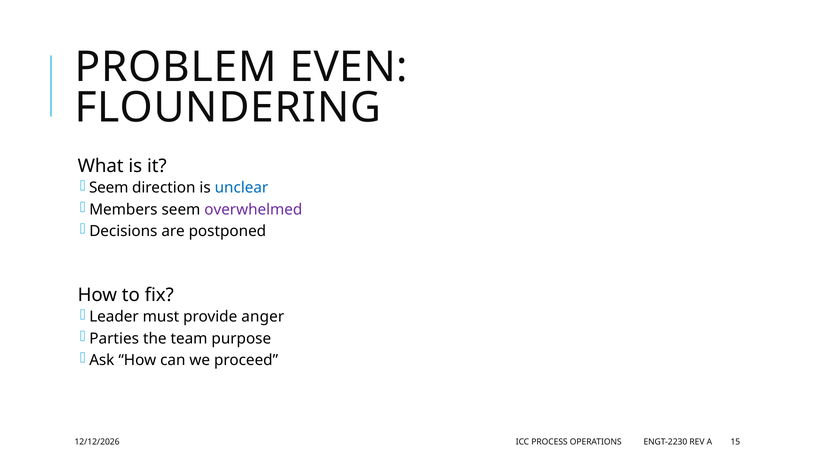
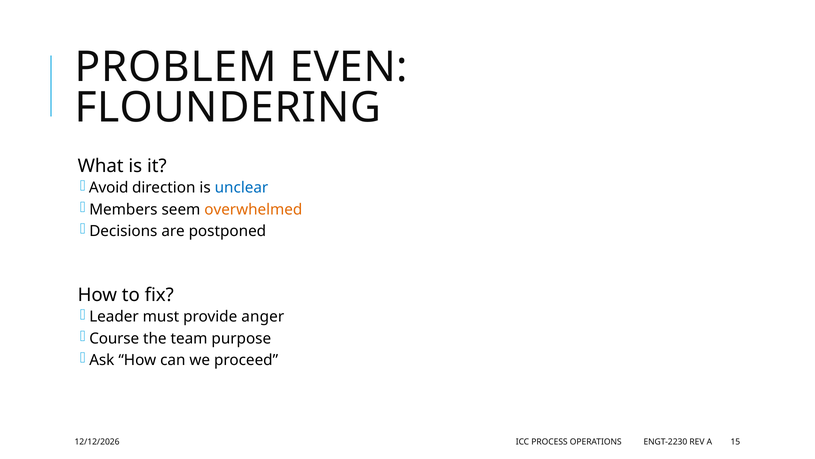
Seem at (109, 188): Seem -> Avoid
overwhelmed colour: purple -> orange
Parties: Parties -> Course
